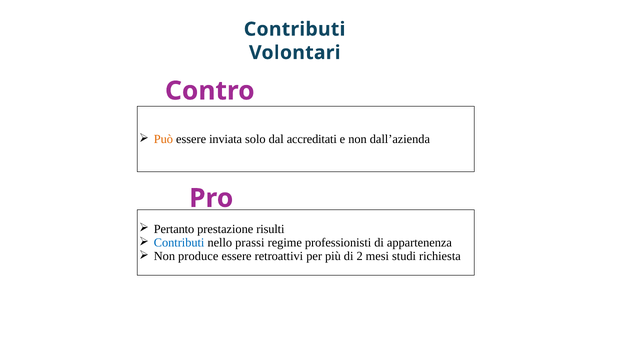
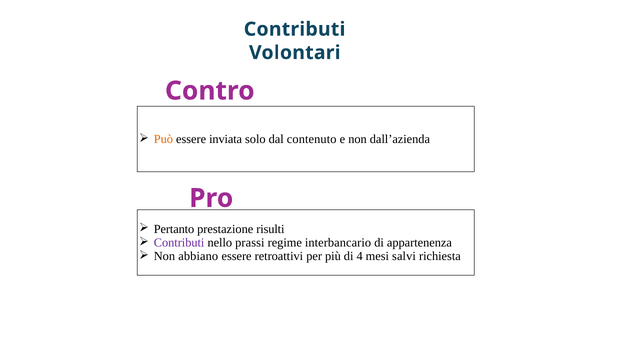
accreditati: accreditati -> contenuto
Contributi at (179, 243) colour: blue -> purple
professionisti: professionisti -> interbancario
produce: produce -> abbiano
2: 2 -> 4
studi: studi -> salvi
